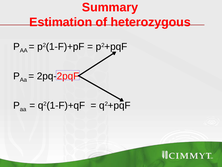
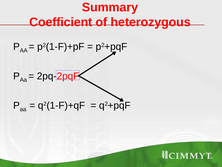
Estimation: Estimation -> Coefficient
